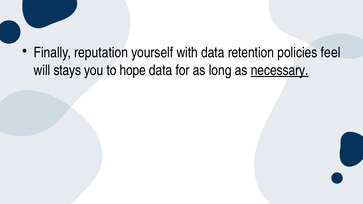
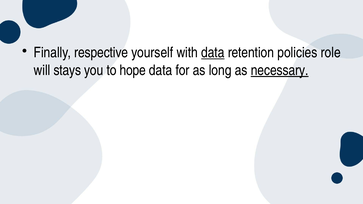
reputation: reputation -> respective
data at (213, 53) underline: none -> present
feel: feel -> role
